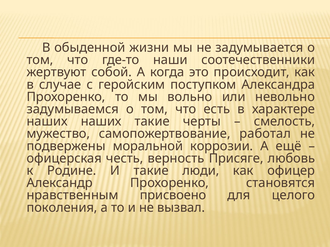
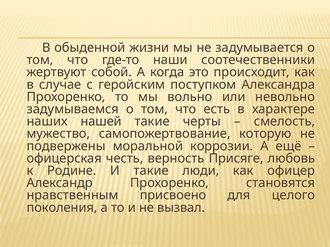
наших наших: наших -> нашей
работал: работал -> которую
